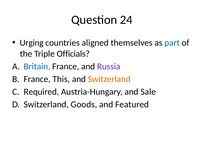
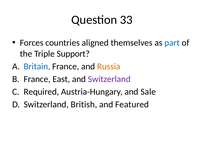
24: 24 -> 33
Urging: Urging -> Forces
Officials: Officials -> Support
Russia colour: purple -> orange
This: This -> East
Switzerland at (109, 79) colour: orange -> purple
Goods: Goods -> British
